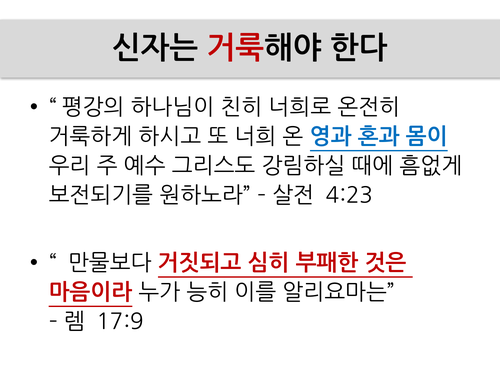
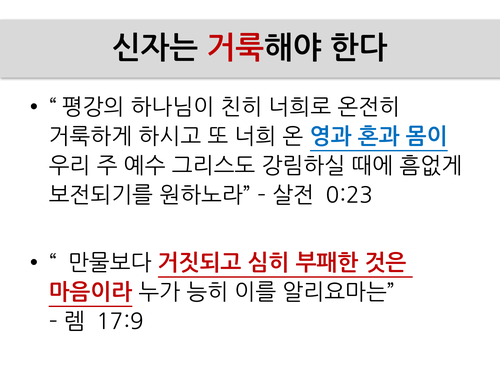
4:23: 4:23 -> 0:23
